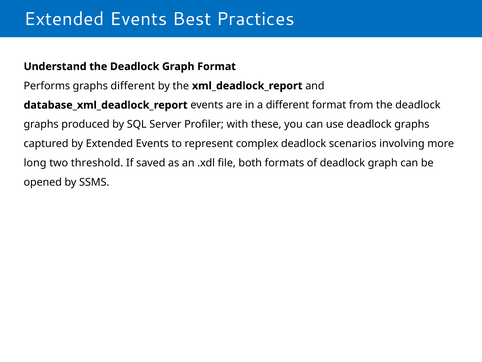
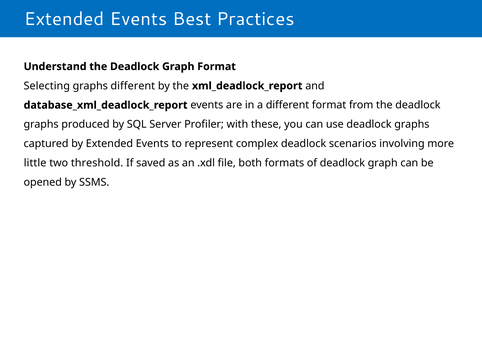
Performs: Performs -> Selecting
long: long -> little
